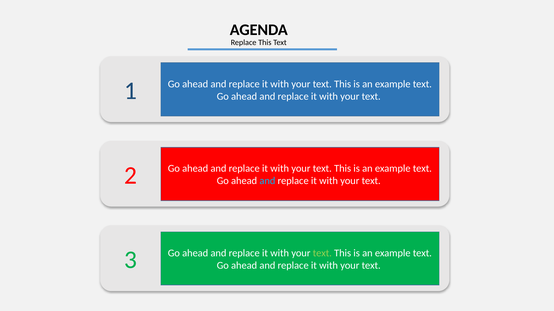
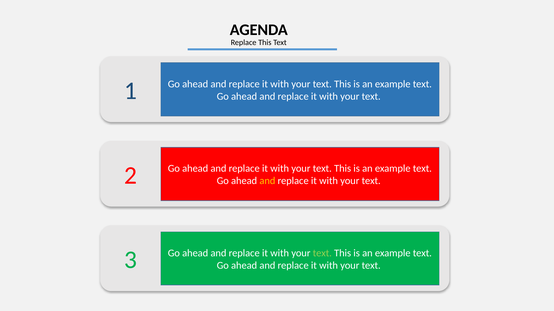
and at (267, 181) colour: light blue -> yellow
